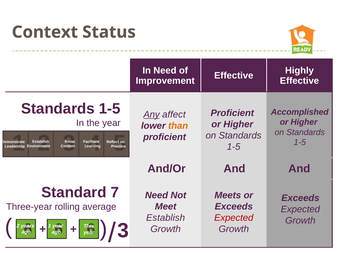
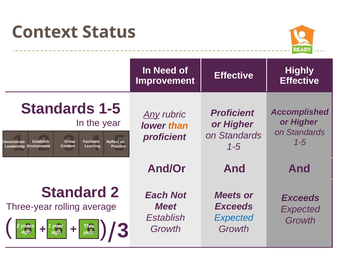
affect: affect -> rubric
Standard 7: 7 -> 2
Need at (157, 196): Need -> Each
Expected at (234, 218) colour: red -> blue
